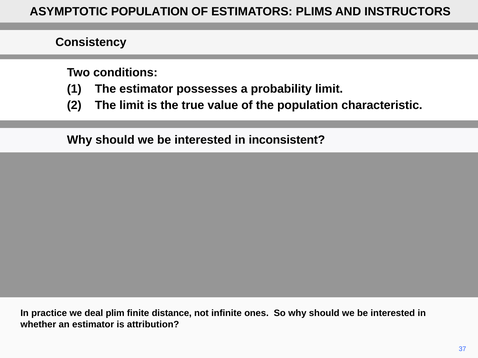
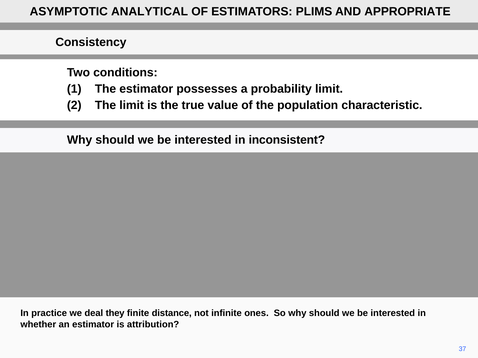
ASYMPTOTIC POPULATION: POPULATION -> ANALYTICAL
INSTRUCTORS: INSTRUCTORS -> APPROPRIATE
plim: plim -> they
